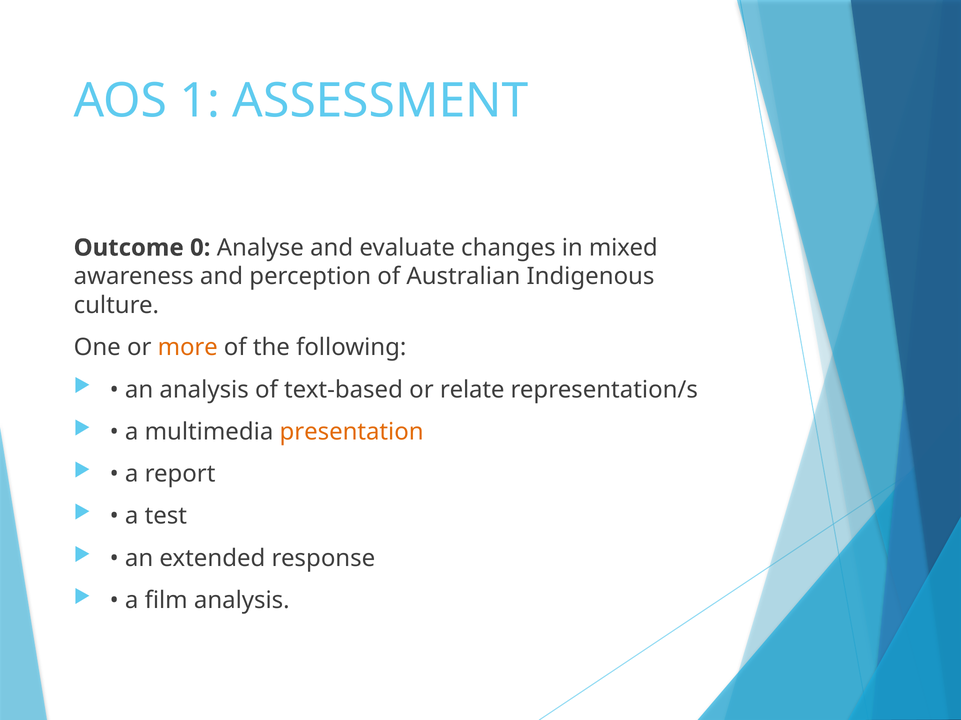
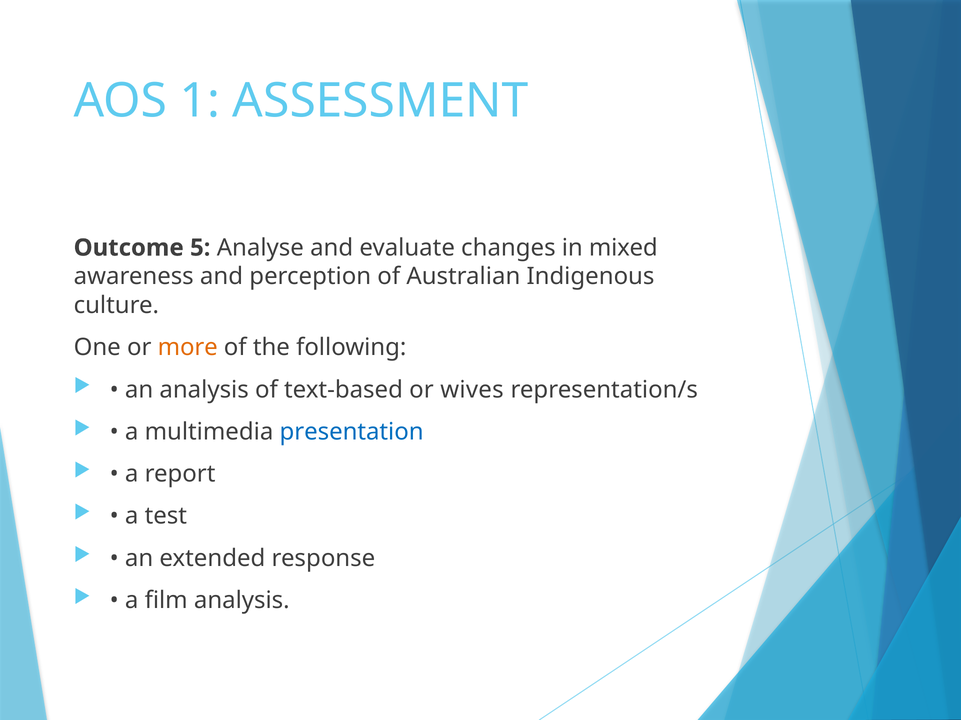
0: 0 -> 5
relate: relate -> wives
presentation colour: orange -> blue
